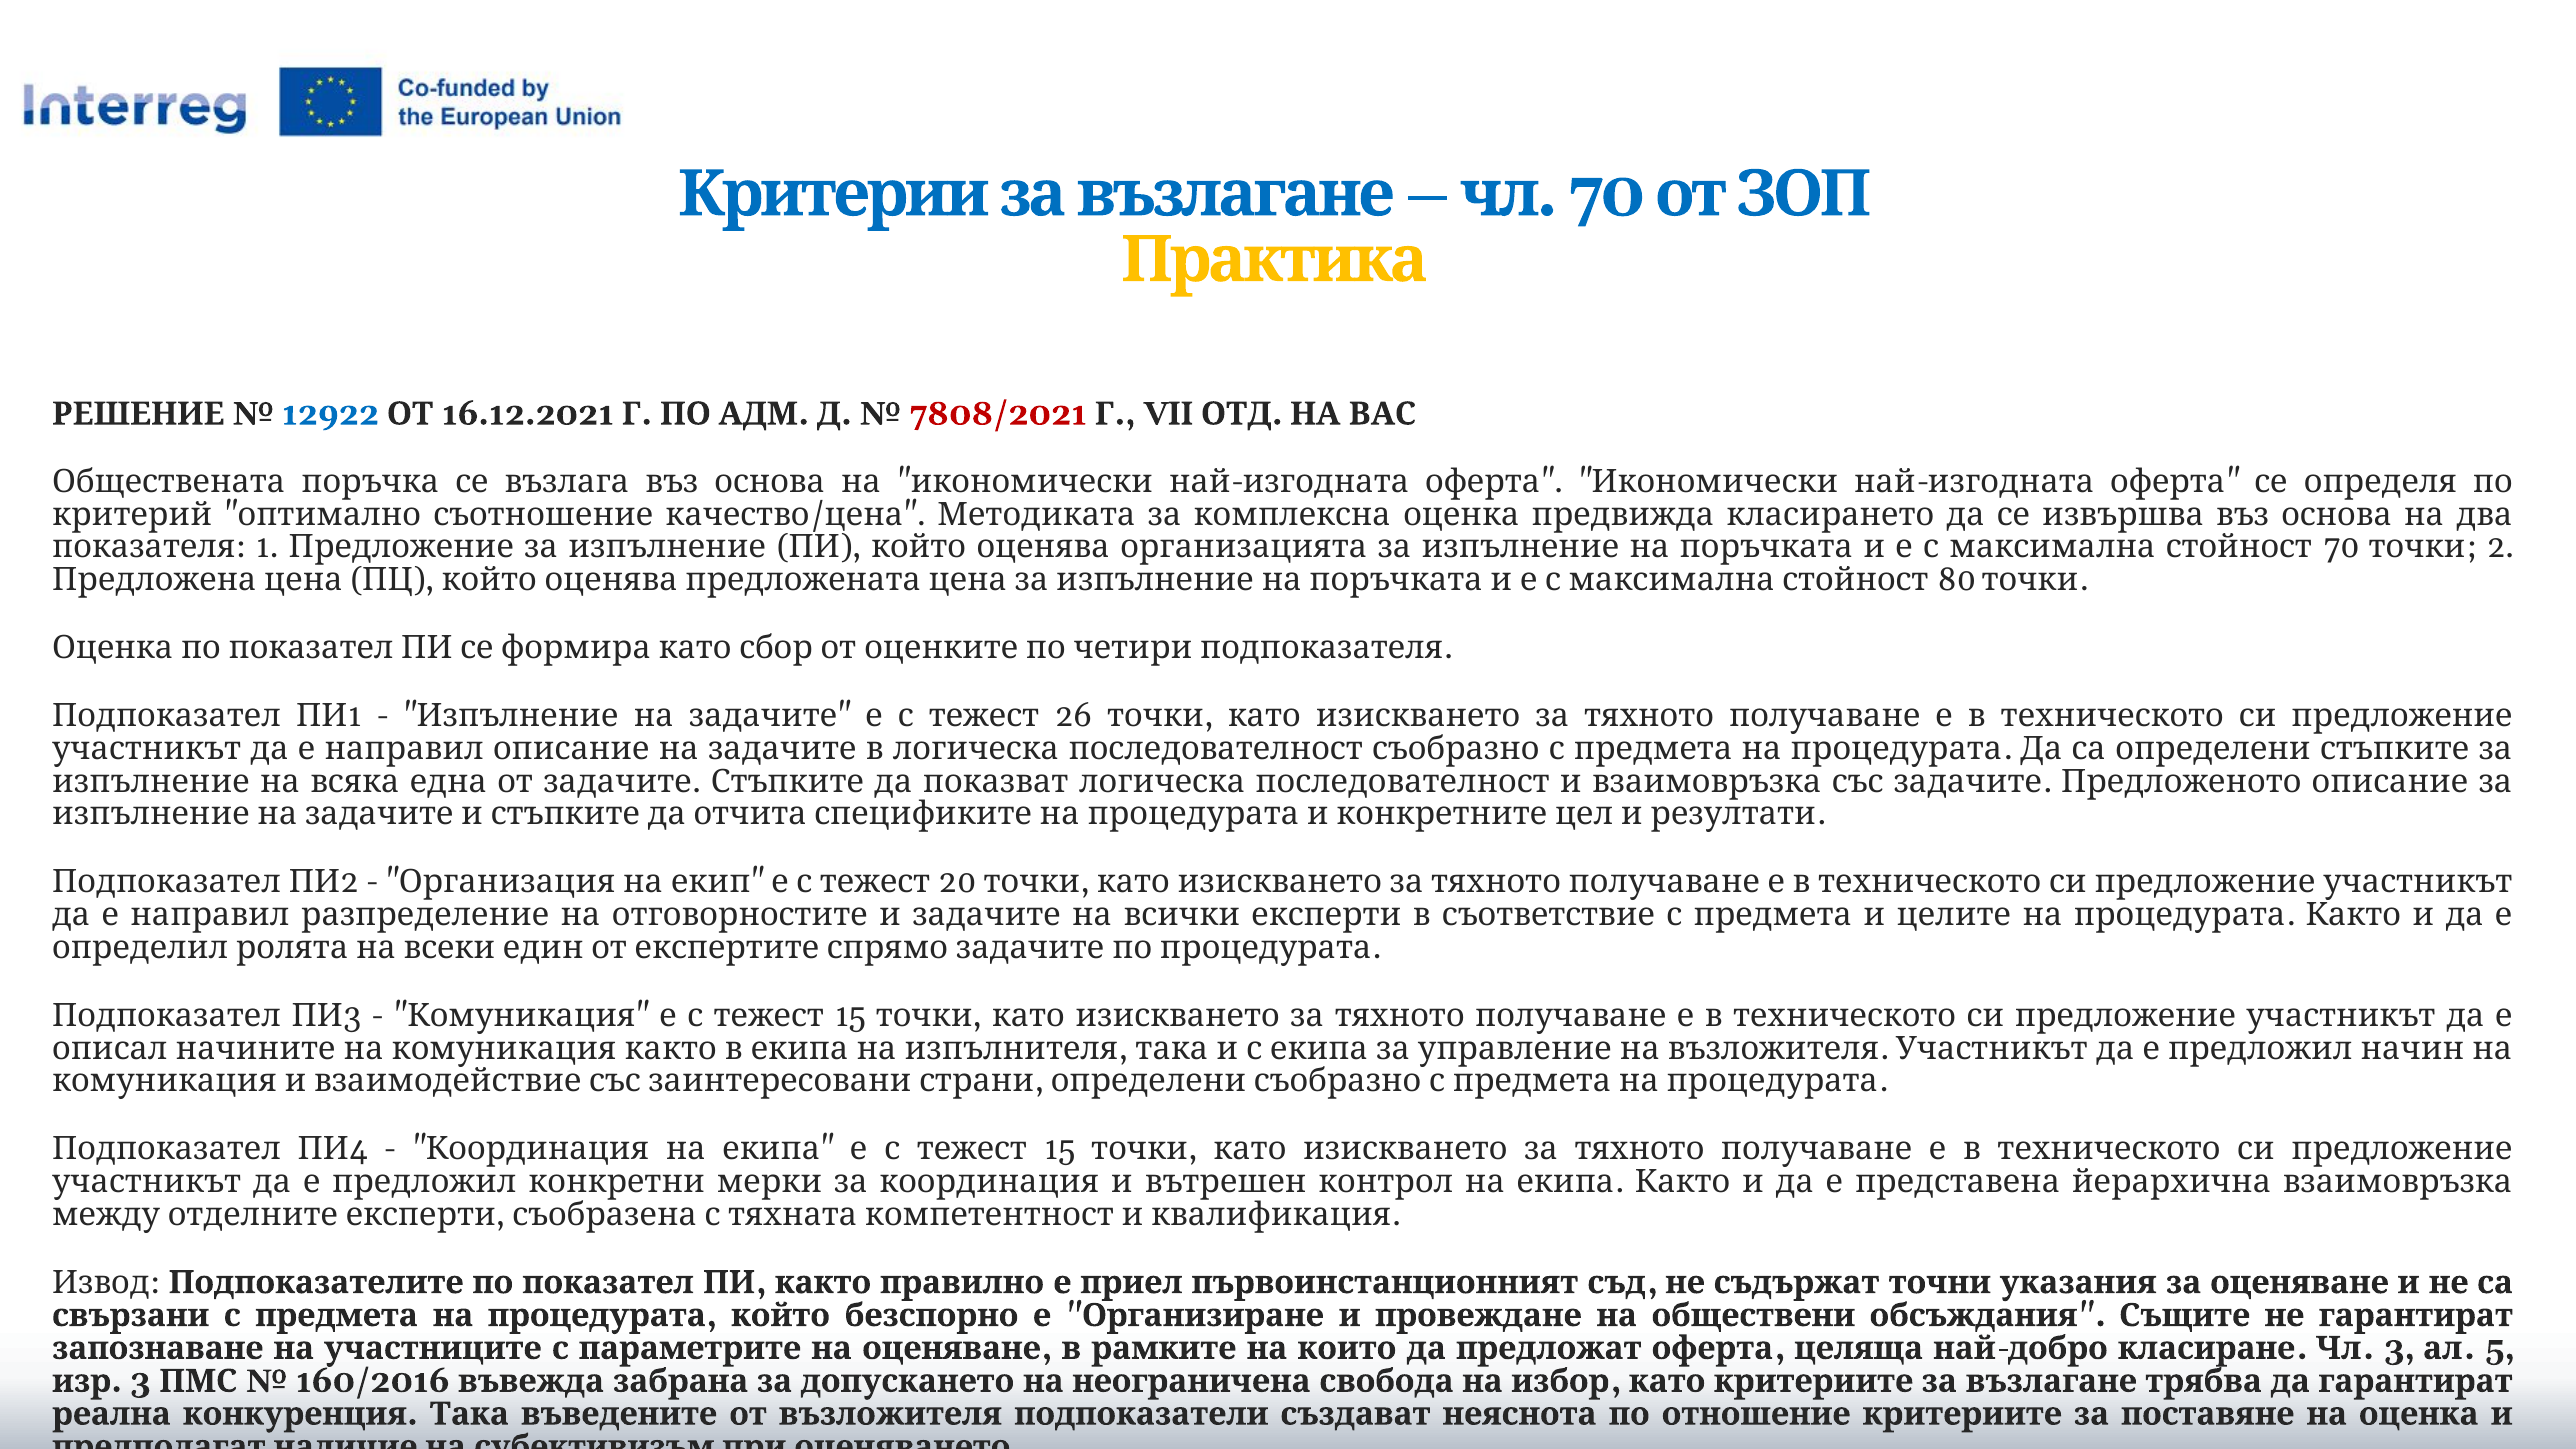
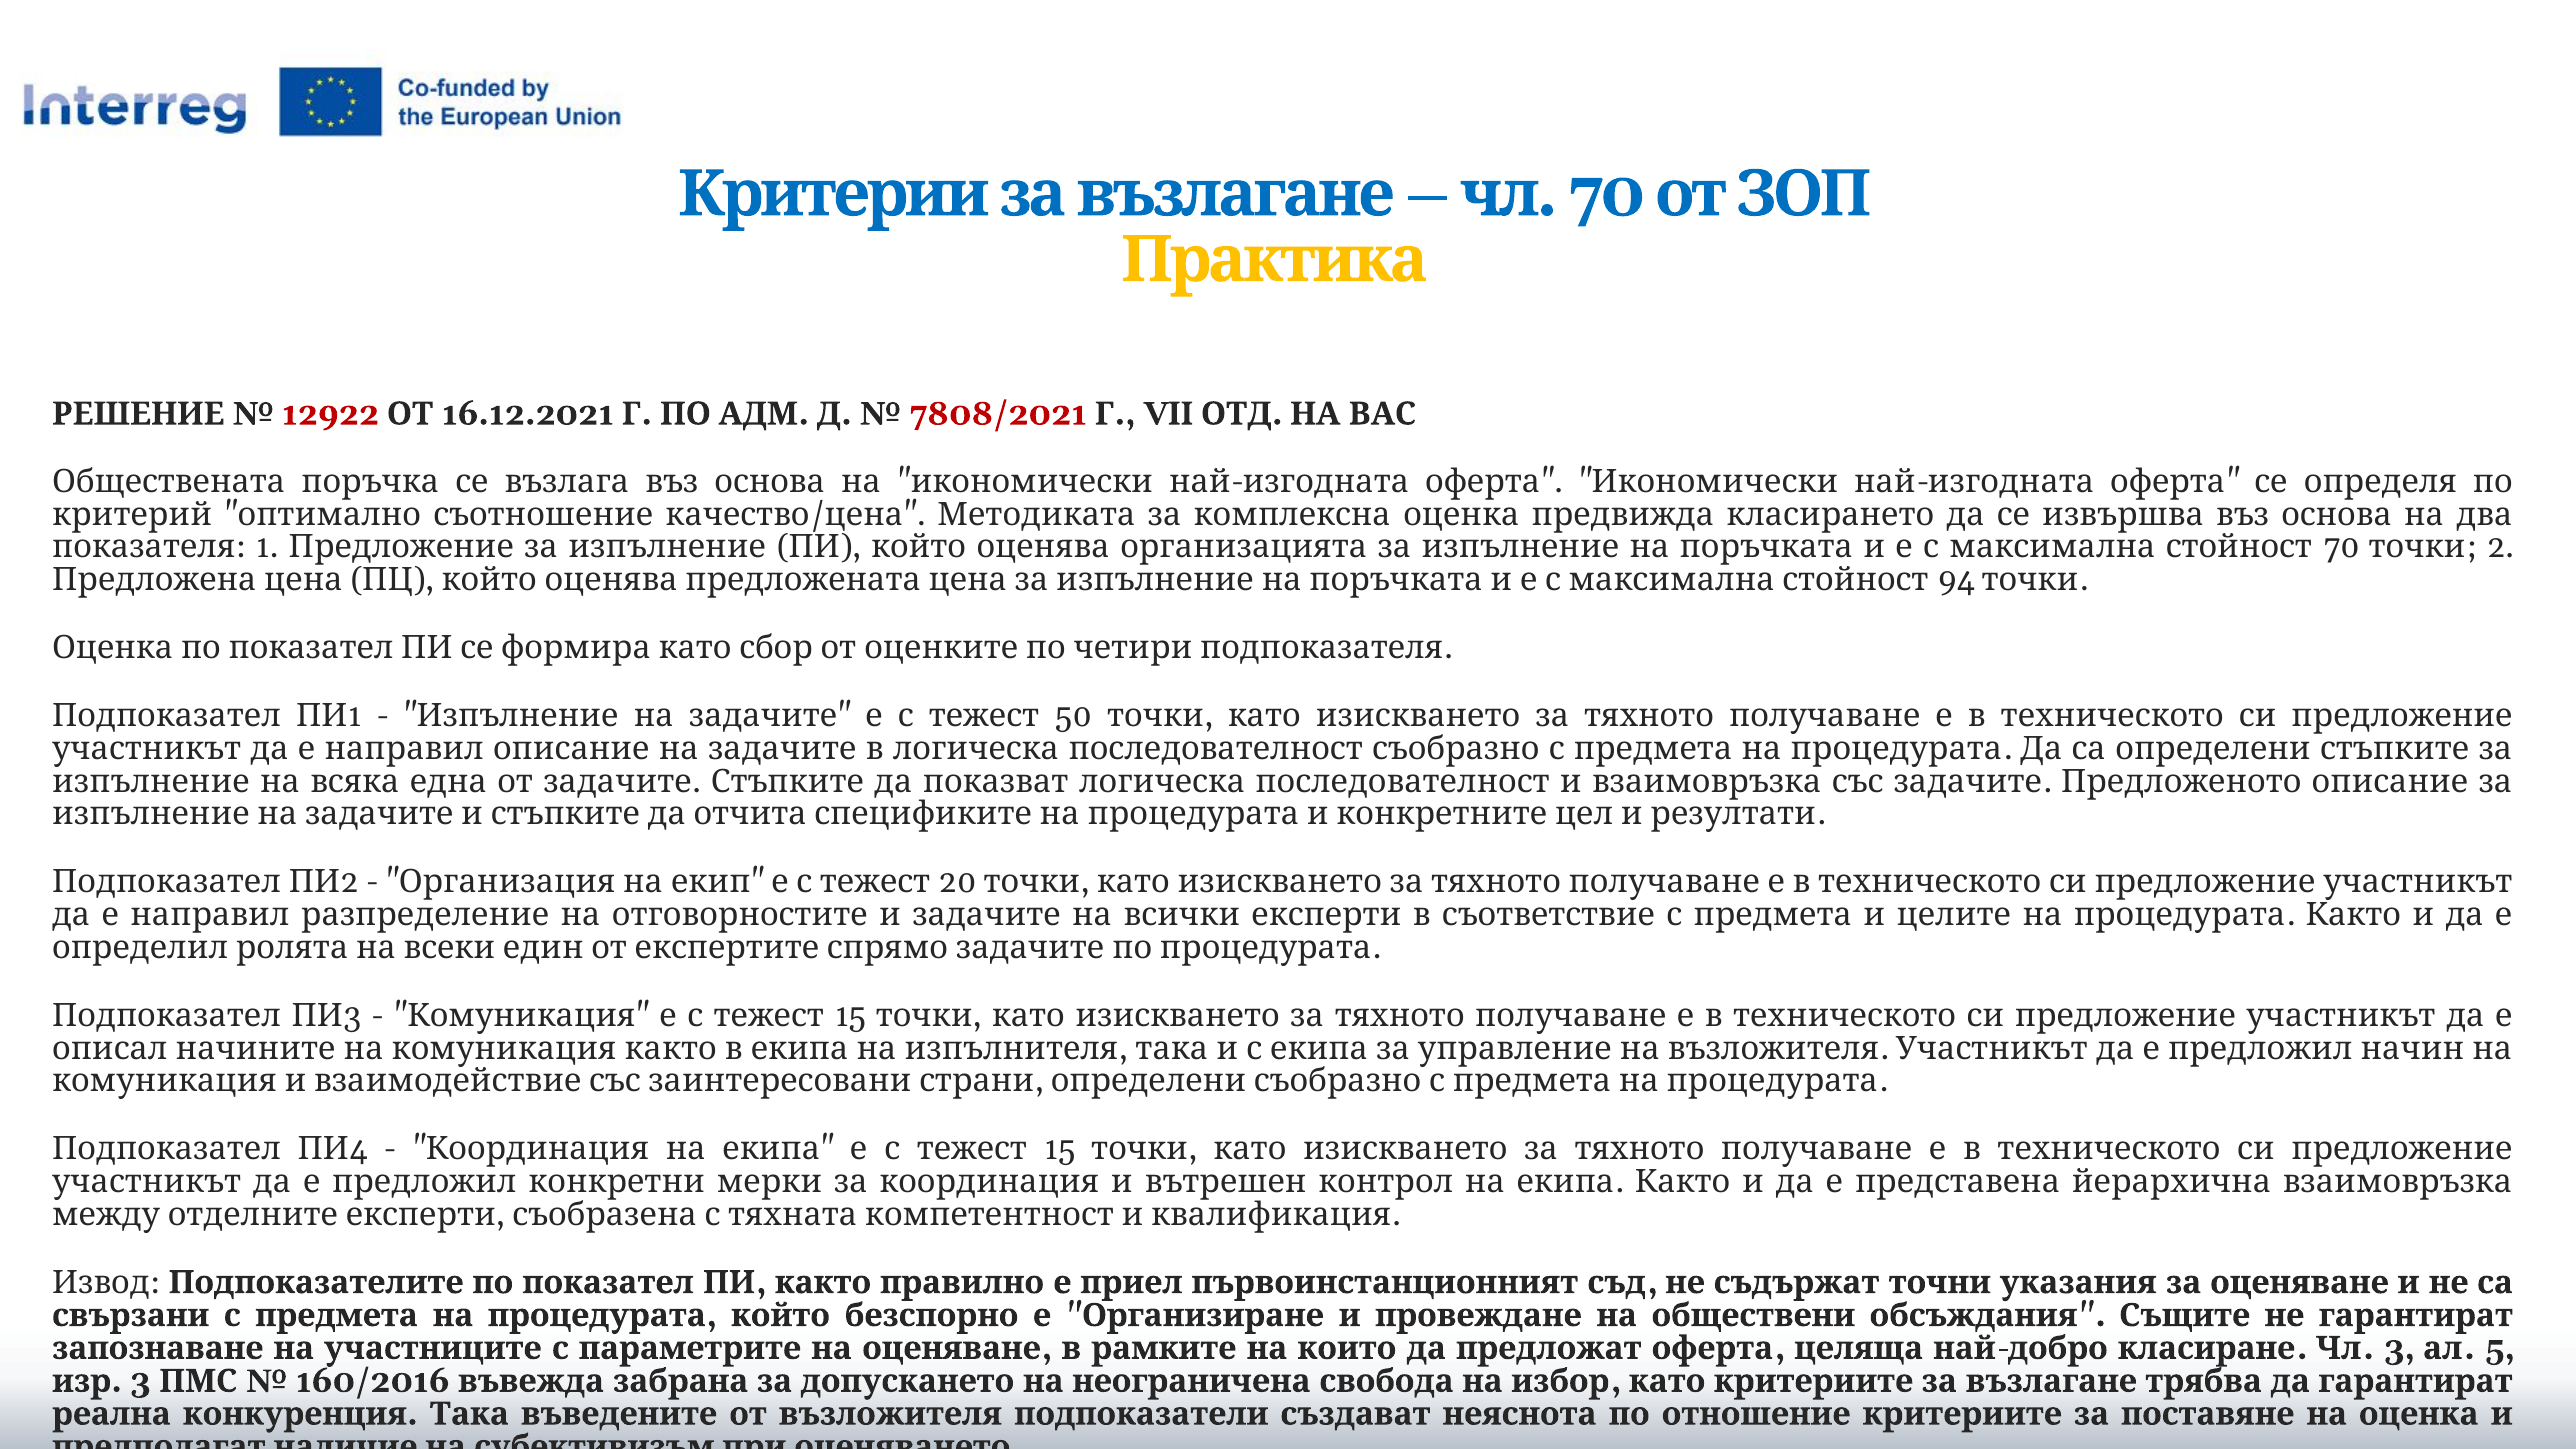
12922 colour: blue -> red
80: 80 -> 94
26: 26 -> 50
